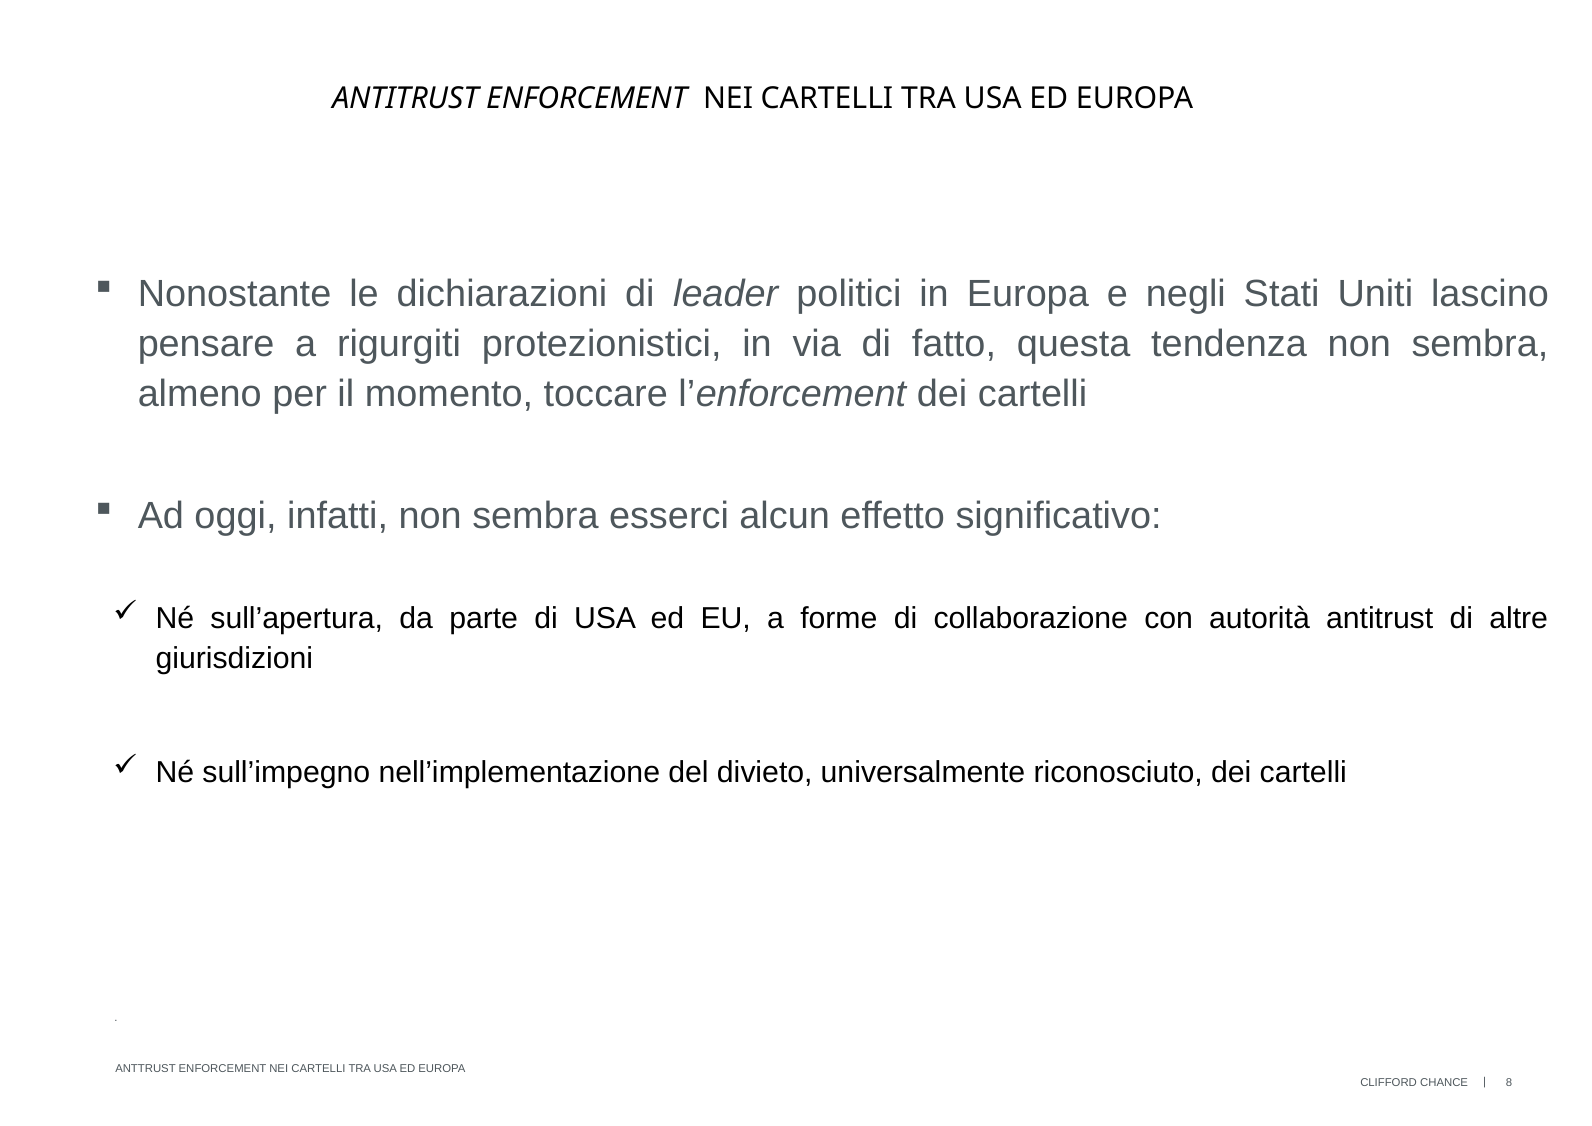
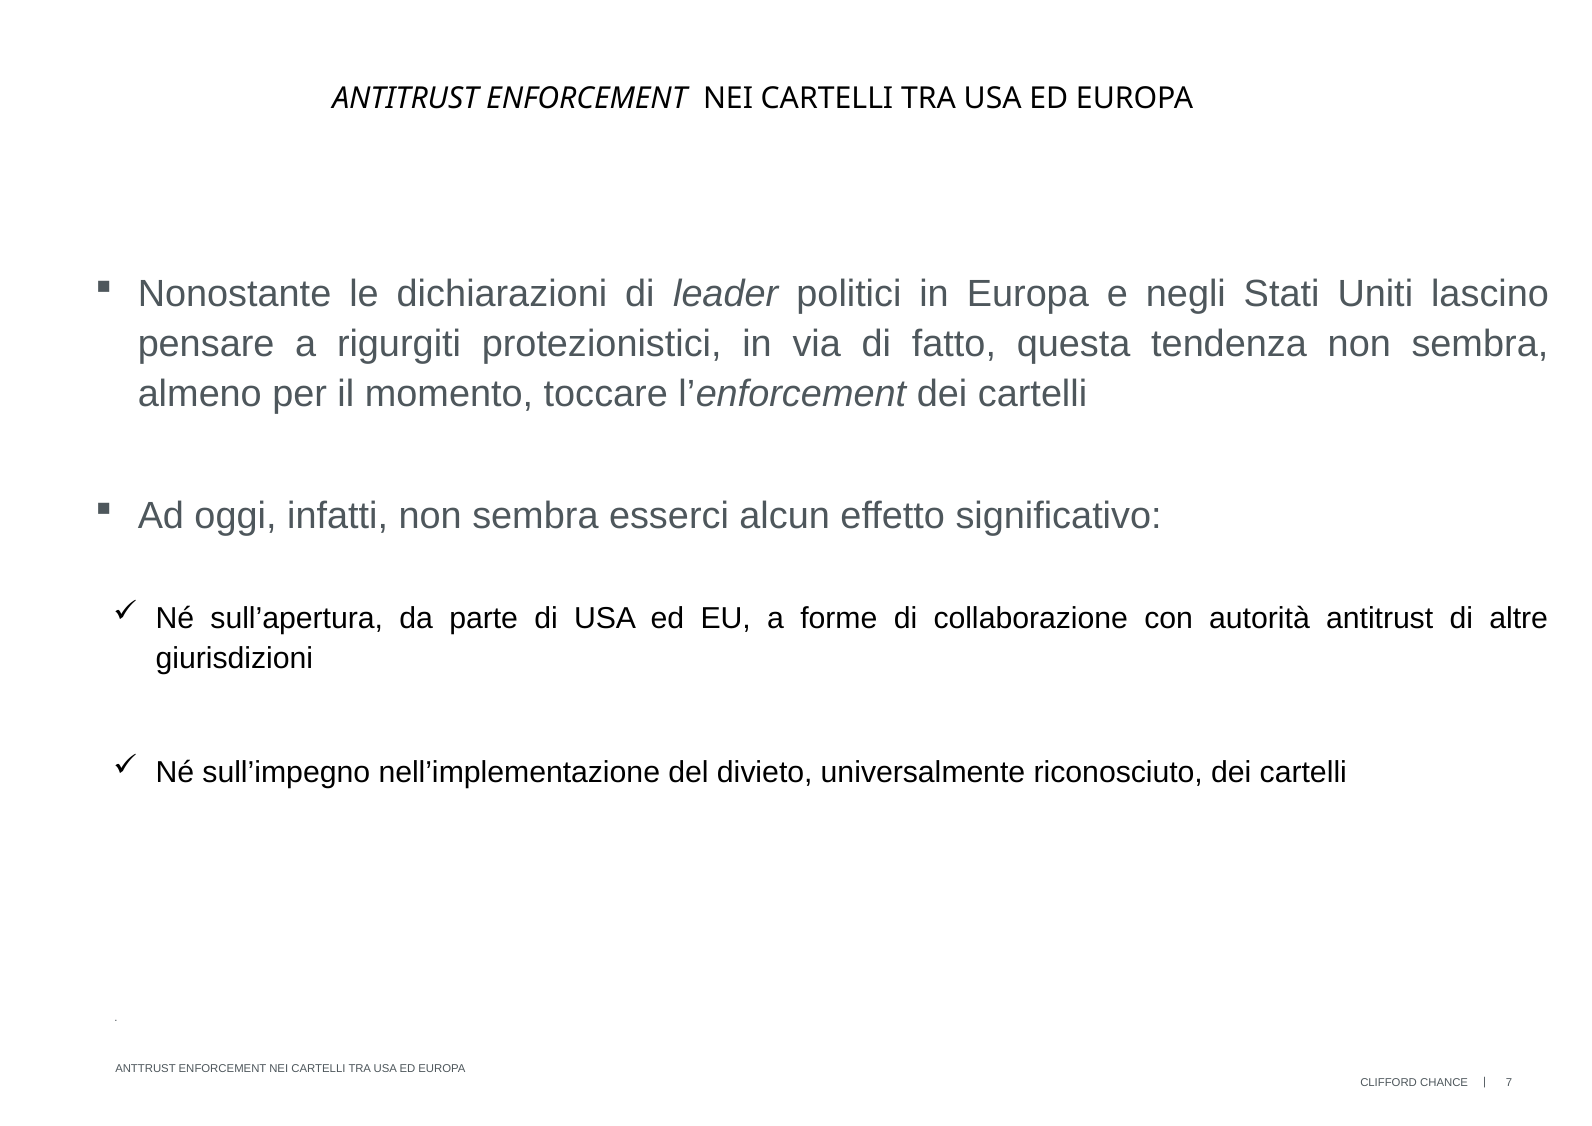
8: 8 -> 7
